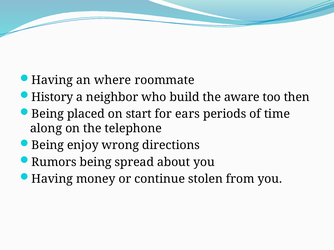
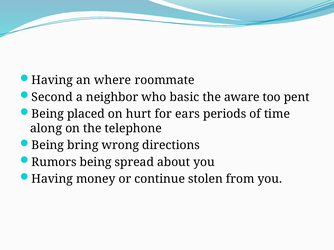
History: History -> Second
build: build -> basic
then: then -> pent
start: start -> hurt
enjoy: enjoy -> bring
